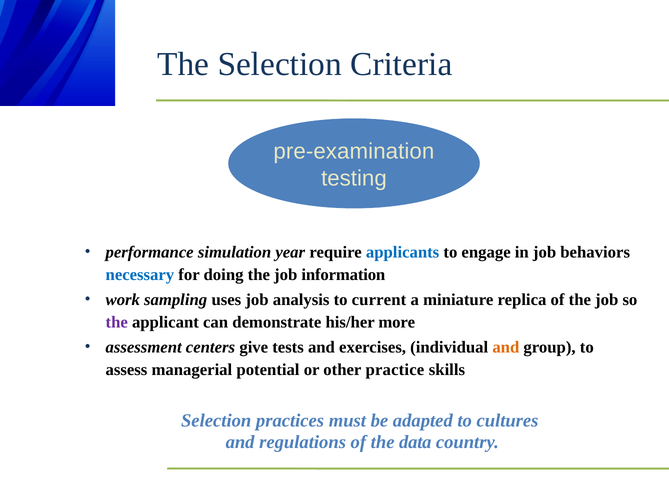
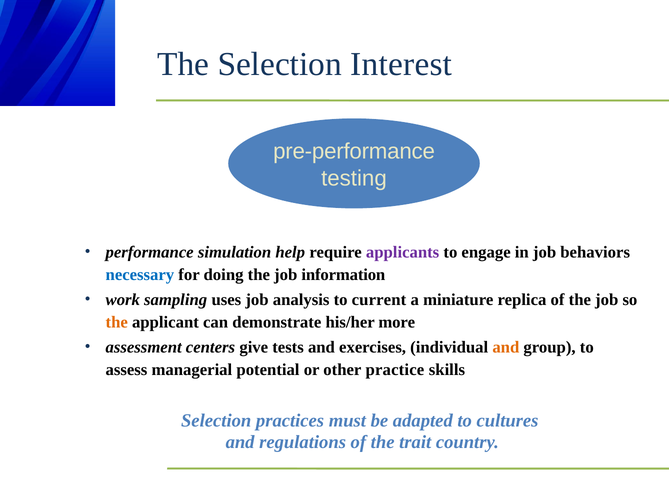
Criteria: Criteria -> Interest
pre-examination: pre-examination -> pre-performance
year: year -> help
applicants colour: blue -> purple
the at (117, 322) colour: purple -> orange
data: data -> trait
